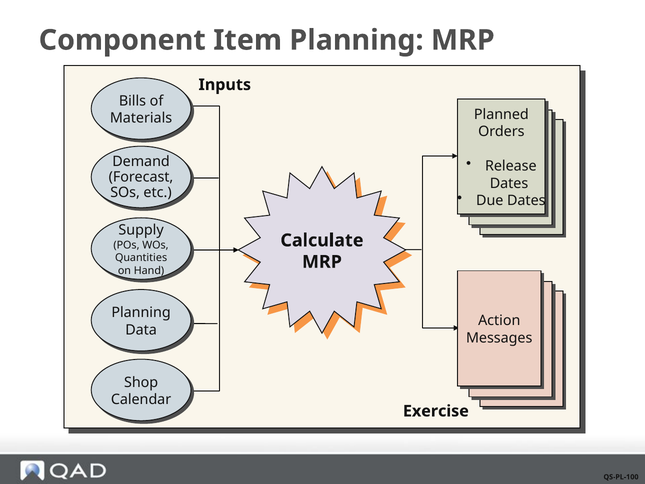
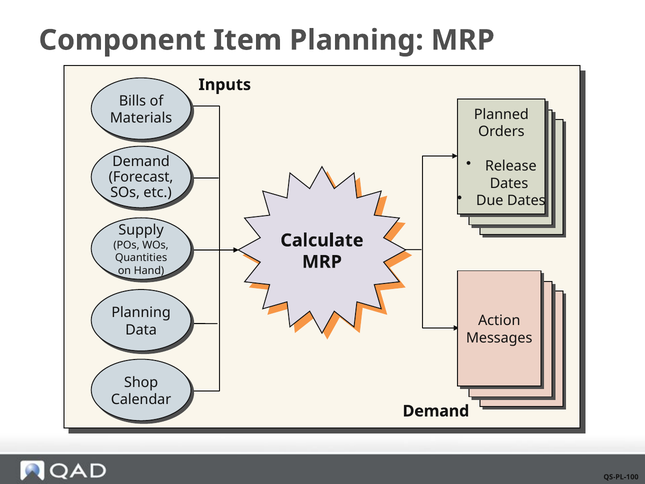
Exercise at (436, 411): Exercise -> Demand
